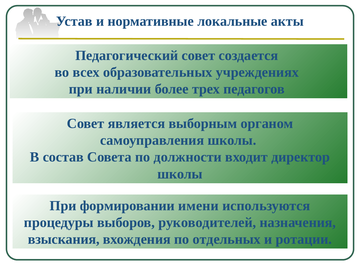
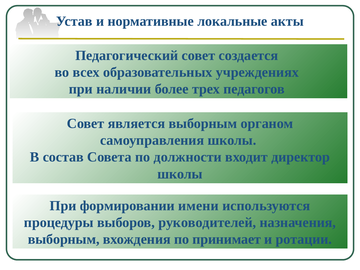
взыскания at (64, 239): взыскания -> выборным
отдельных: отдельных -> принимает
